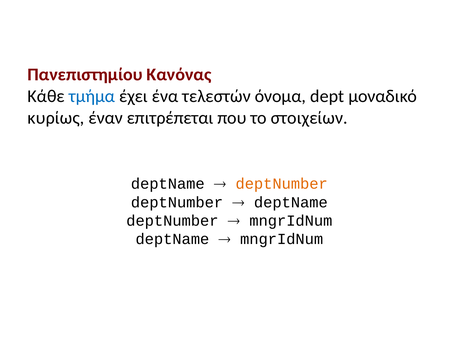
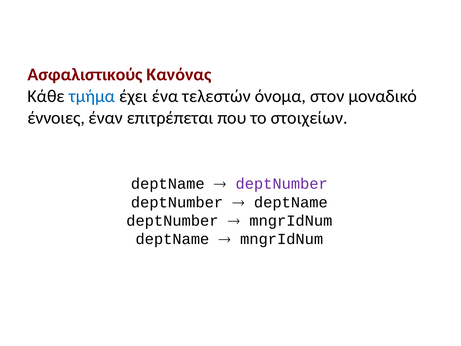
Πανεπιστημίου: Πανεπιστημίου -> Ασφαλιστικούς
dept: dept -> στον
κυρίως: κυρίως -> έννοιες
deptNumber at (282, 184) colour: orange -> purple
